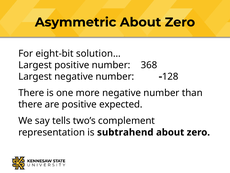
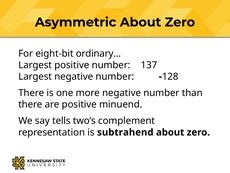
solution…: solution… -> ordinary…
368: 368 -> 137
expected: expected -> minuend
